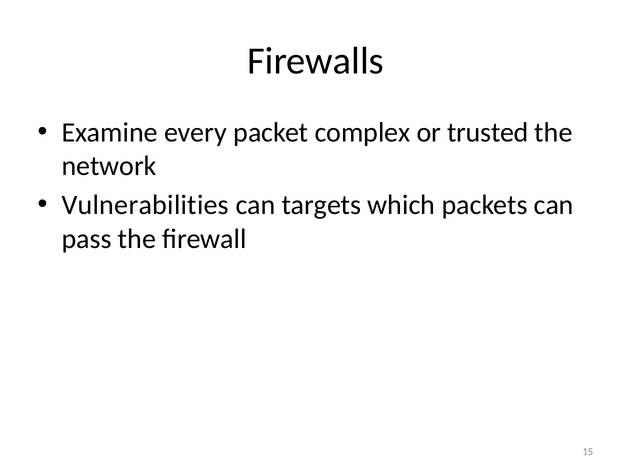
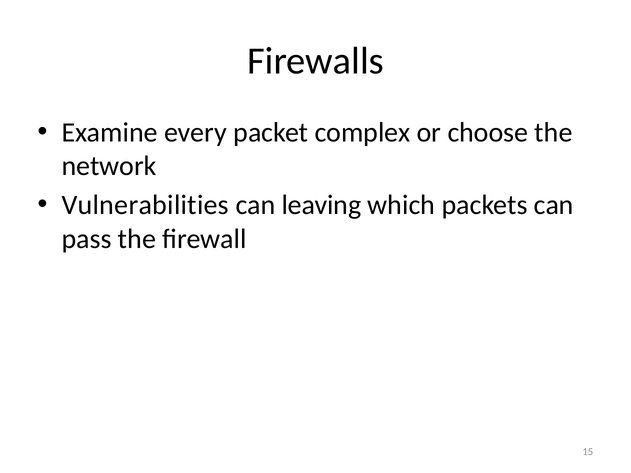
trusted: trusted -> choose
targets: targets -> leaving
